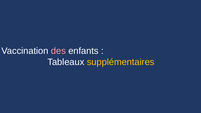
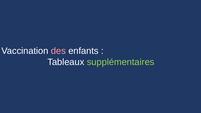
supplémentaires colour: yellow -> light green
